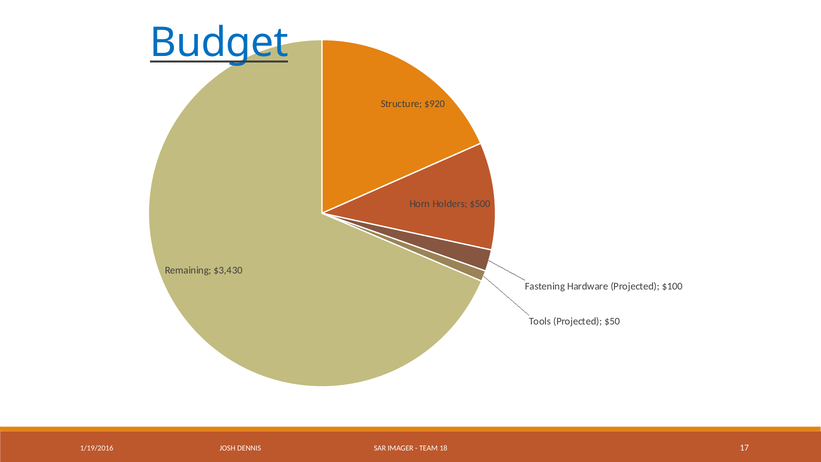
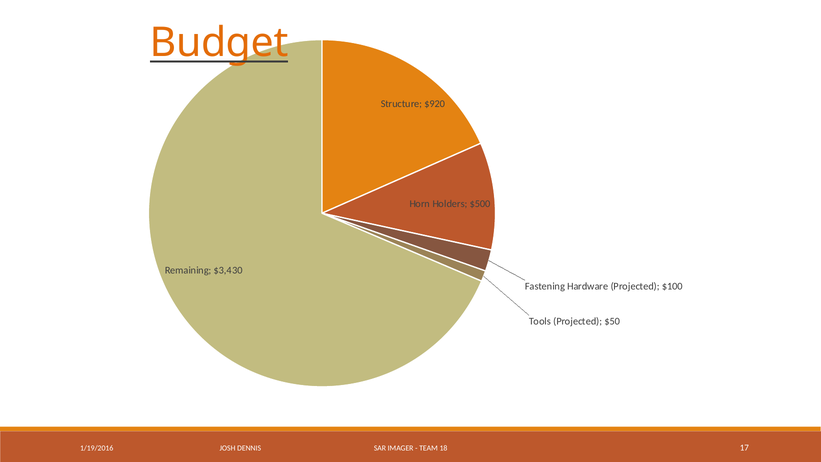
Budget colour: blue -> orange
